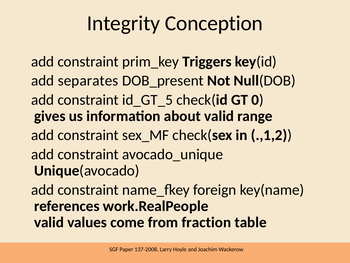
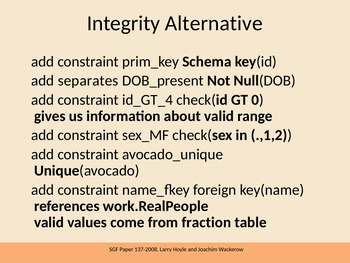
Conception: Conception -> Alternative
Triggers: Triggers -> Schema
id_GT_5: id_GT_5 -> id_GT_4
